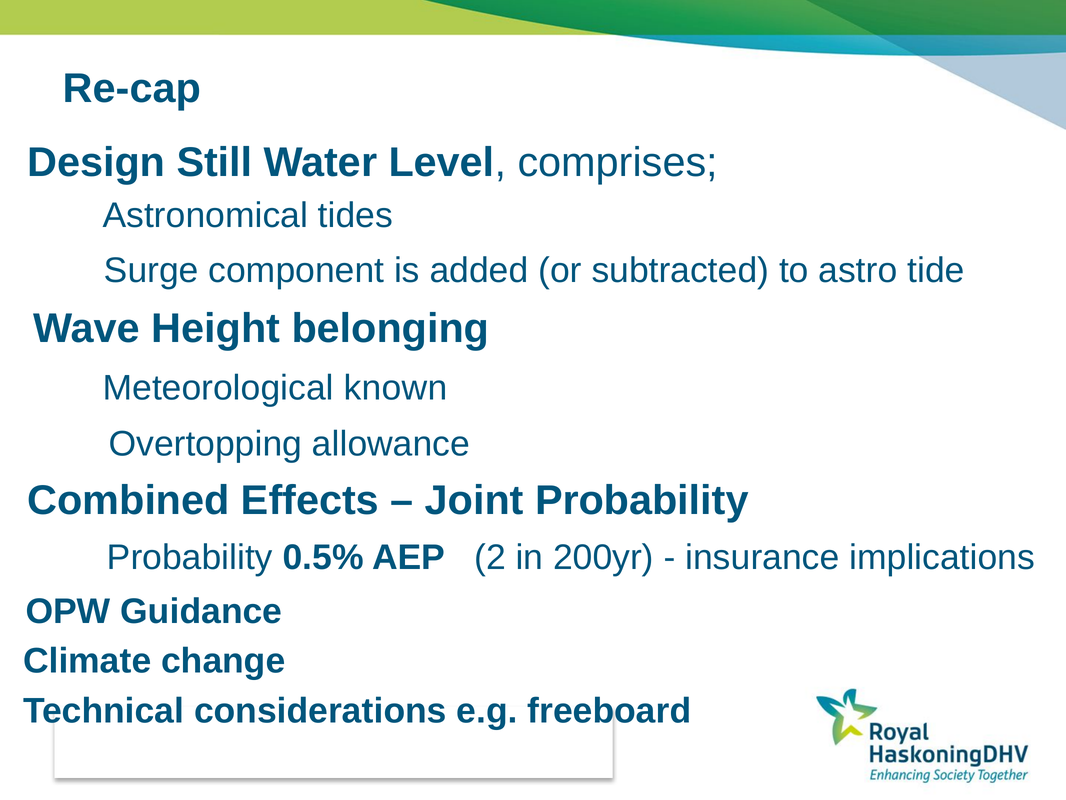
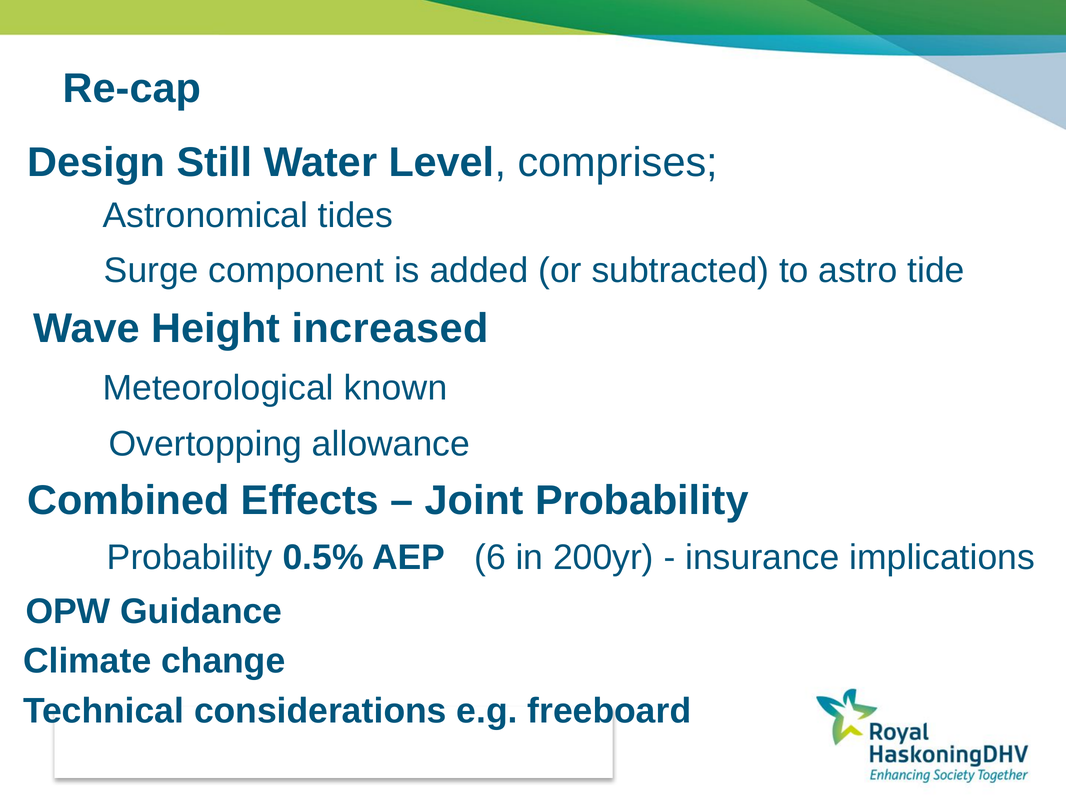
belonging: belonging -> increased
2: 2 -> 6
